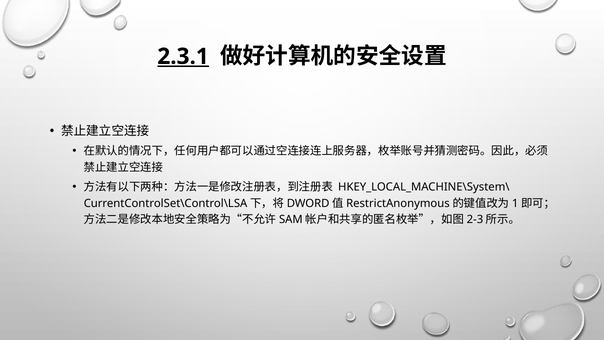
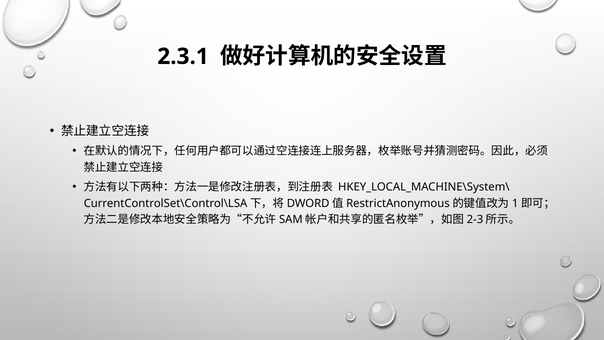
2.3.1 underline: present -> none
